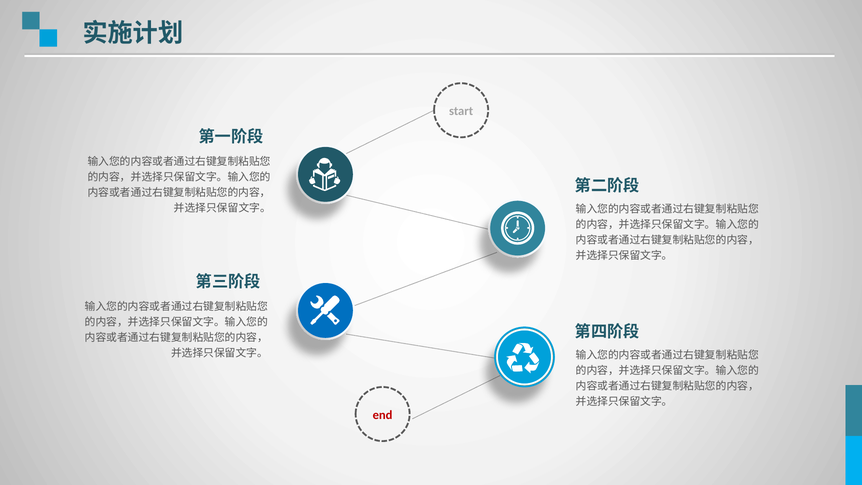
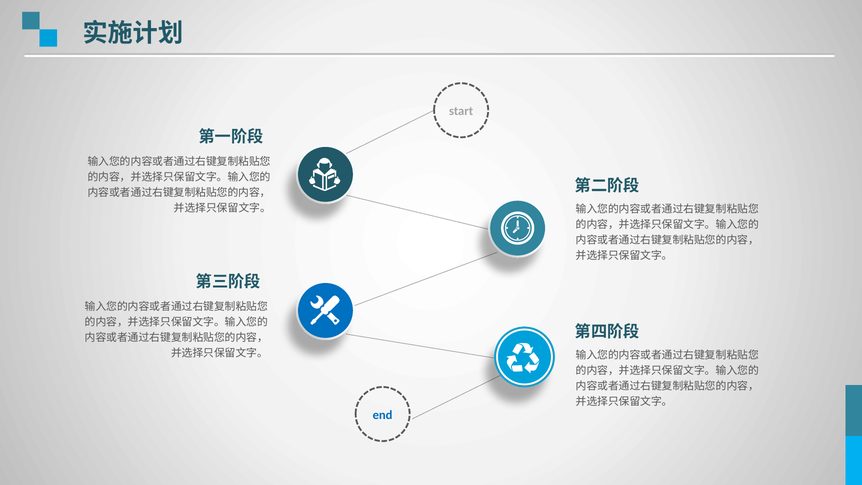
end colour: red -> blue
